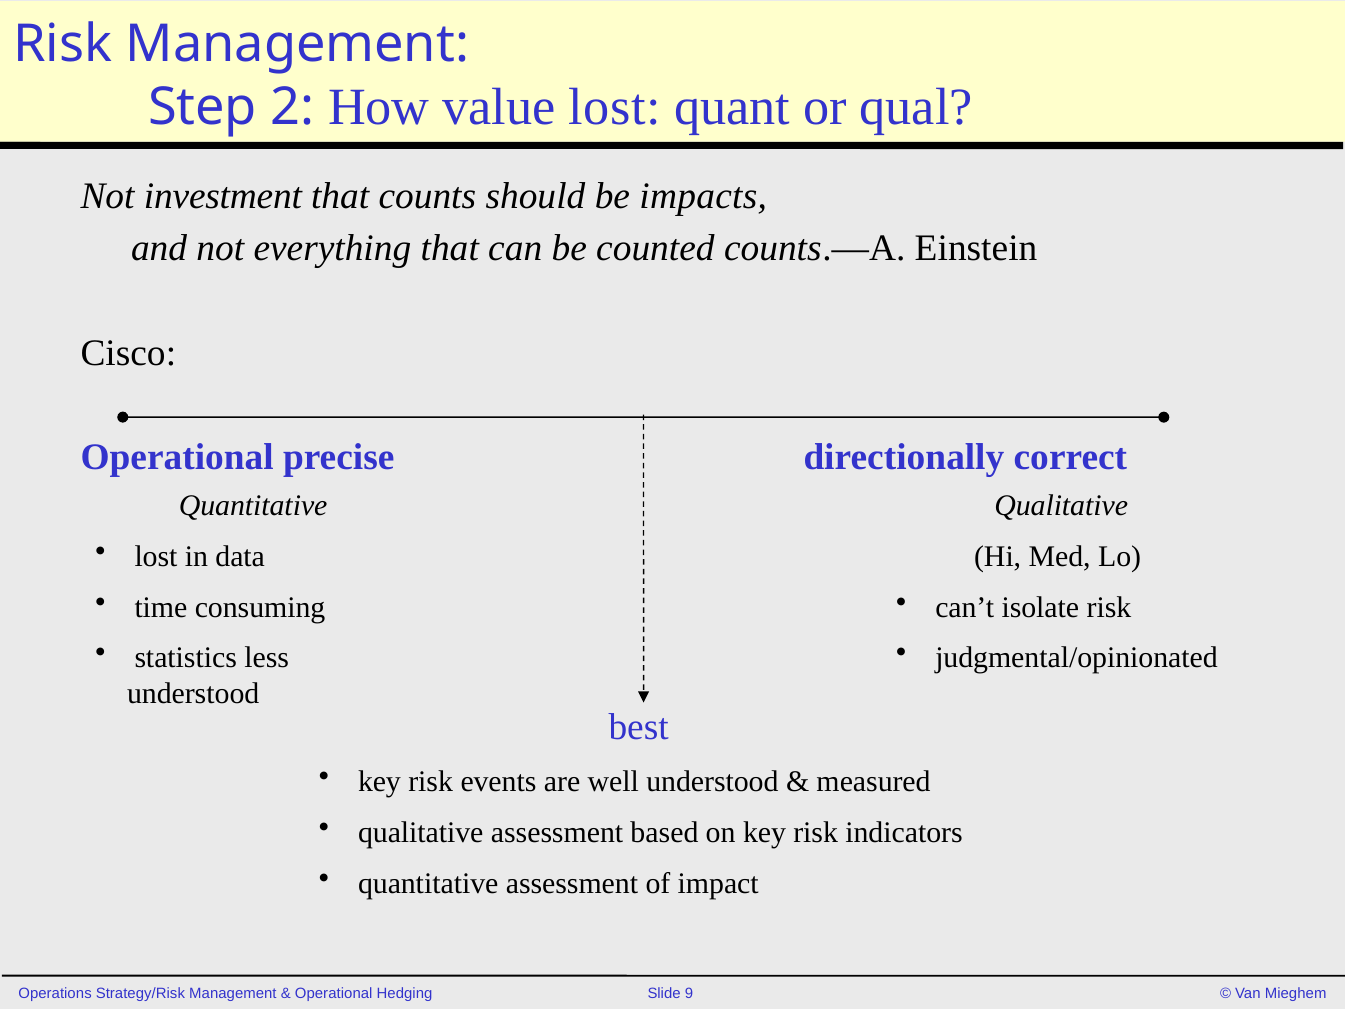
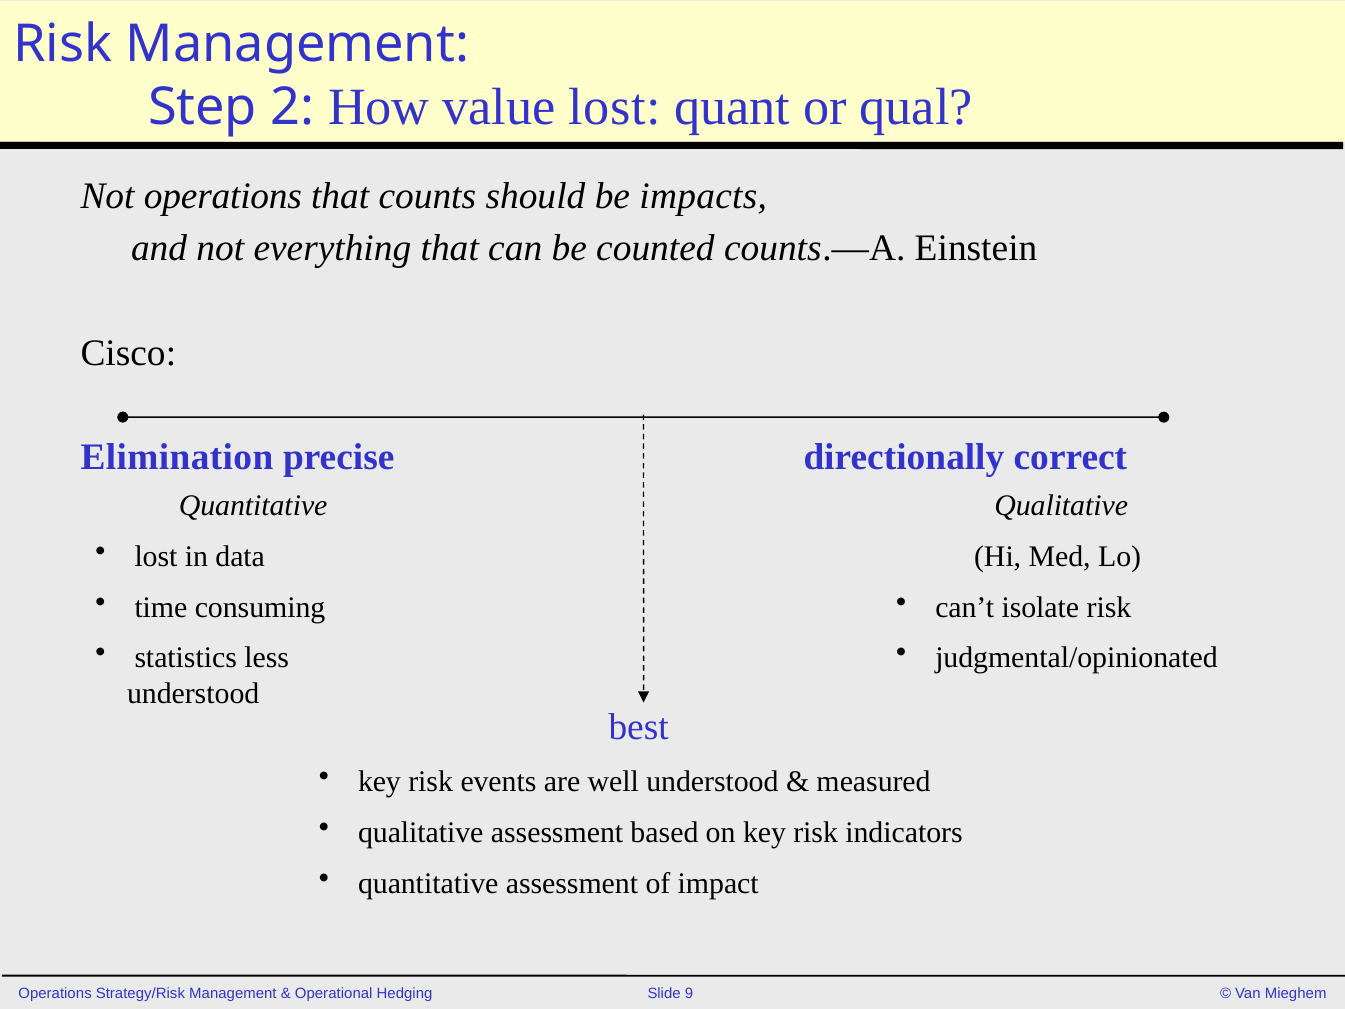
Not investment: investment -> operations
Operational at (177, 457): Operational -> Elimination
